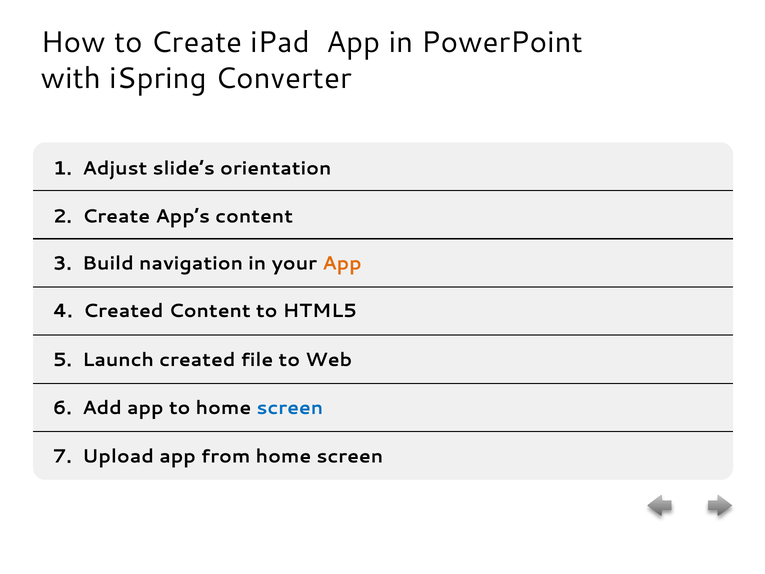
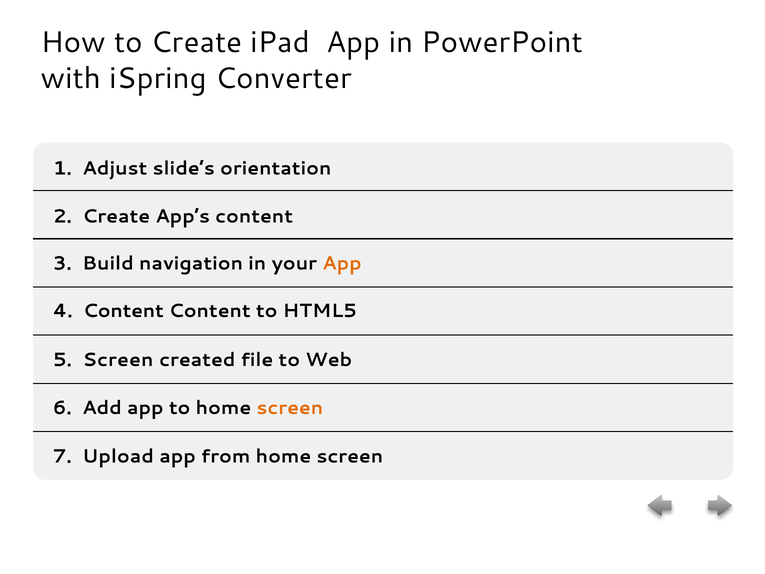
4 Created: Created -> Content
5 Launch: Launch -> Screen
screen at (290, 408) colour: blue -> orange
